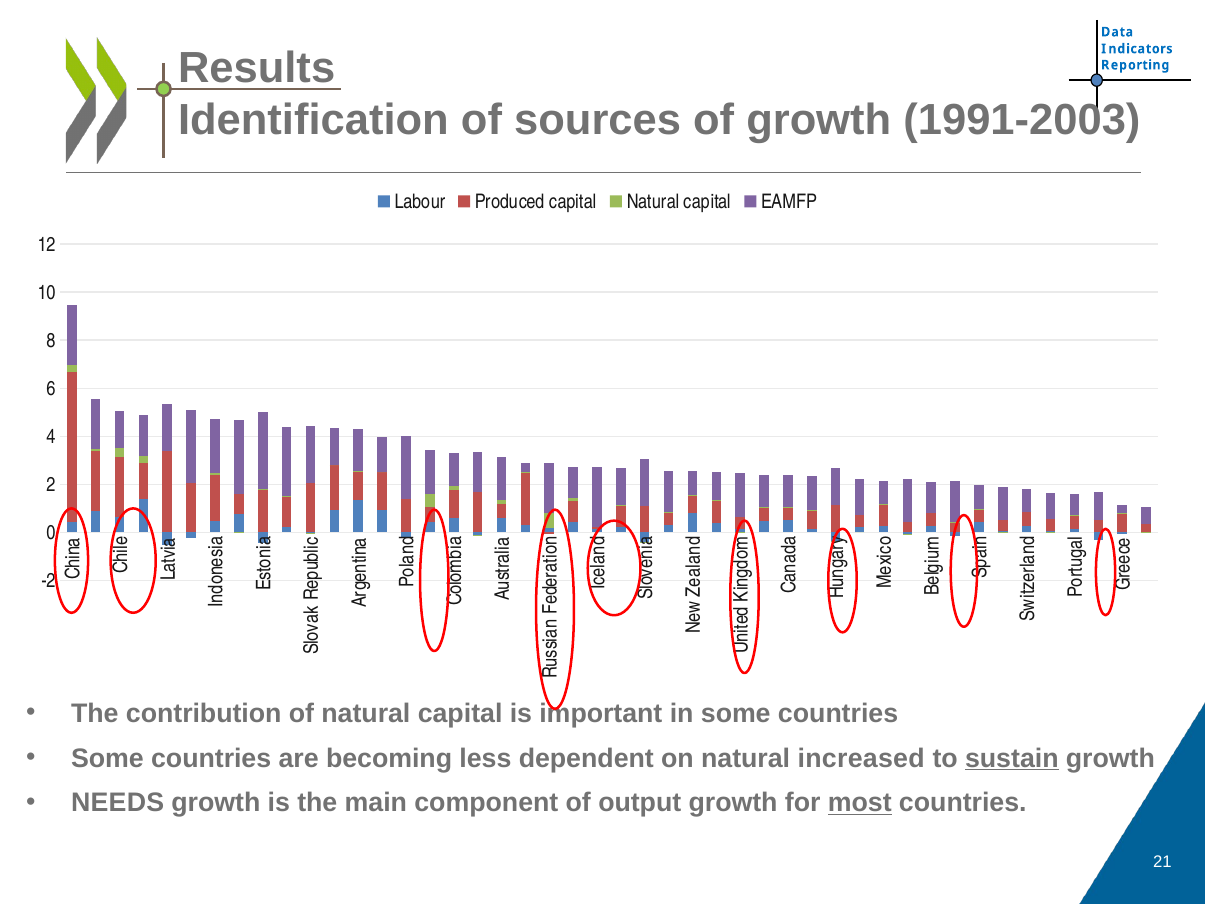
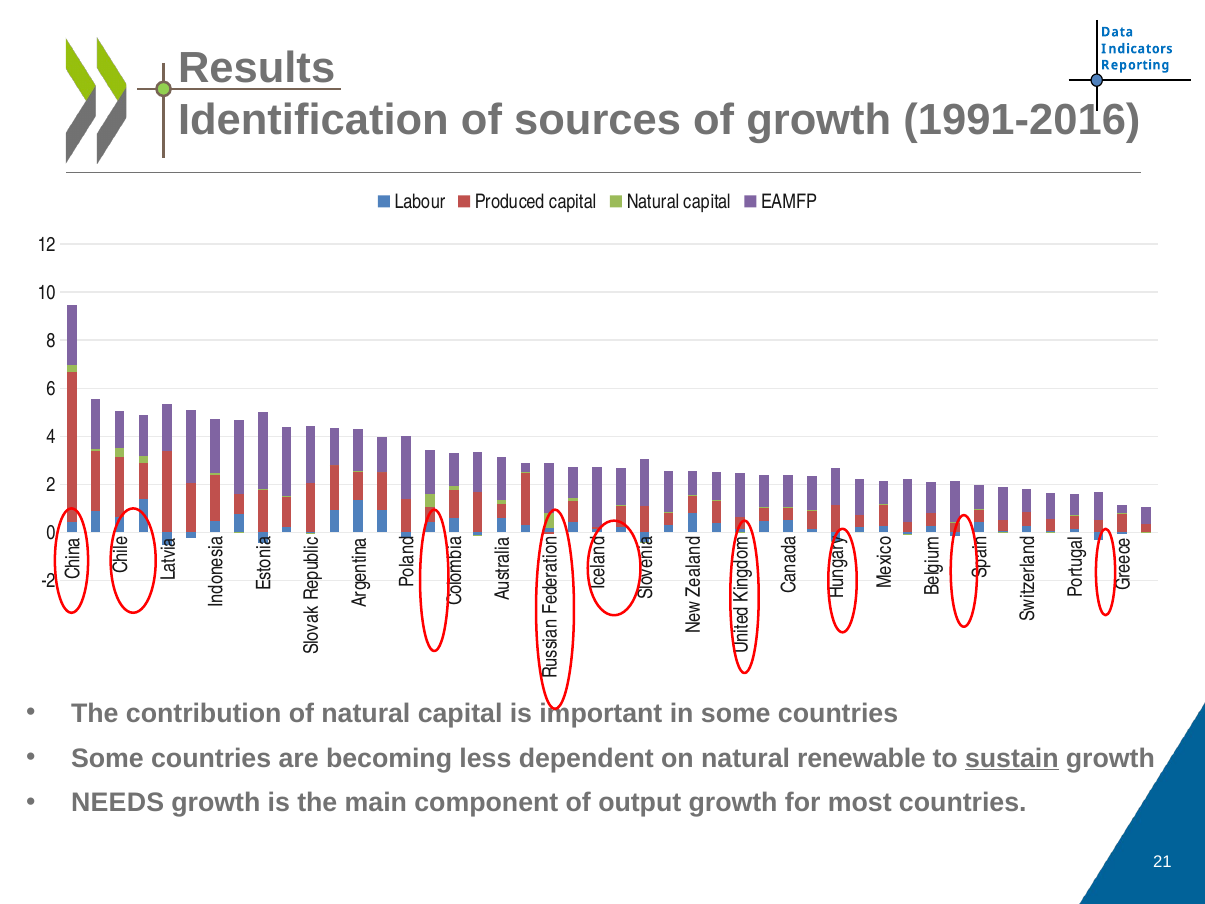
1991-2003: 1991-2003 -> 1991-2016
increased: increased -> renewable
most underline: present -> none
